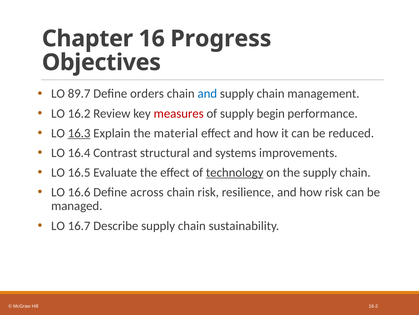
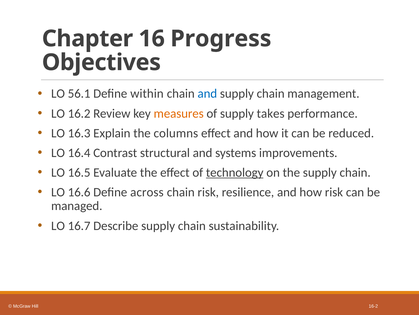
89.7: 89.7 -> 56.1
orders: orders -> within
measures colour: red -> orange
begin: begin -> takes
16.3 underline: present -> none
material: material -> columns
